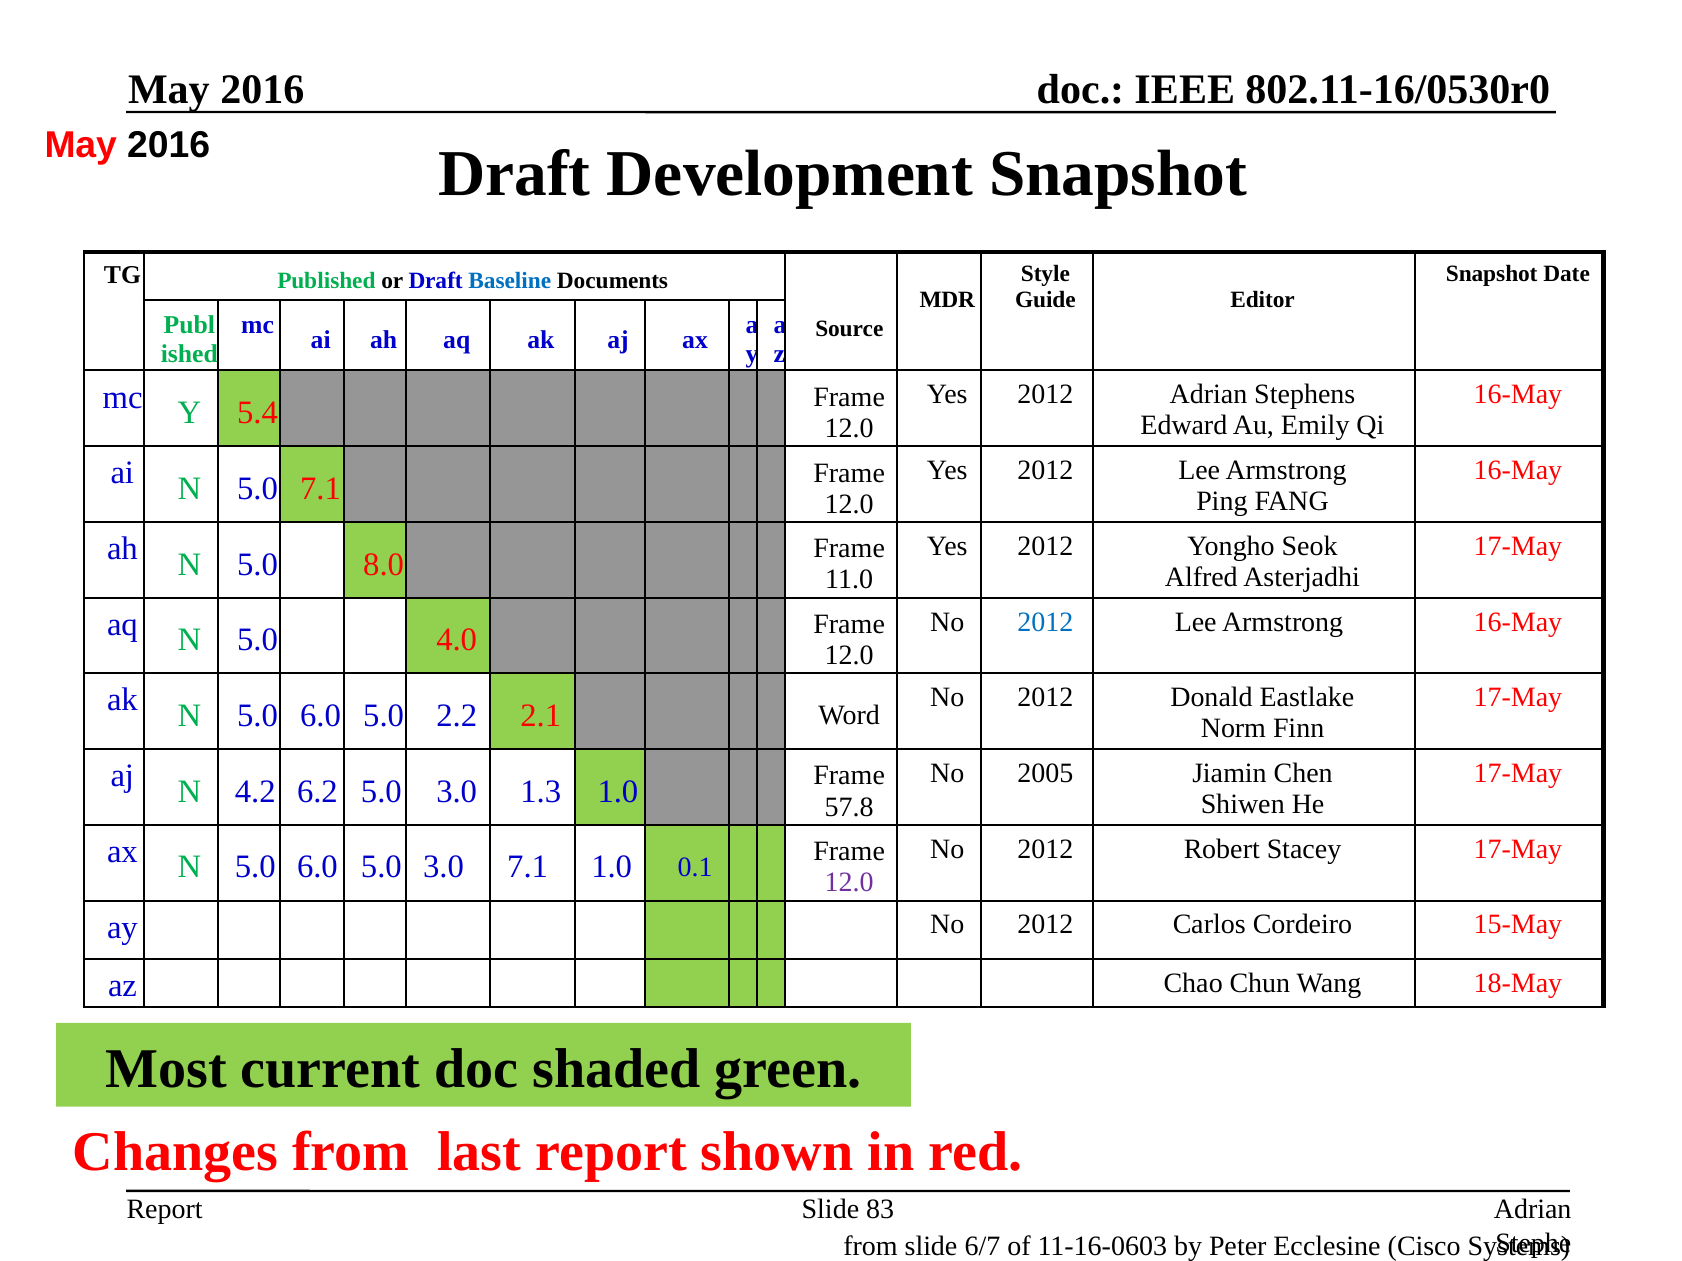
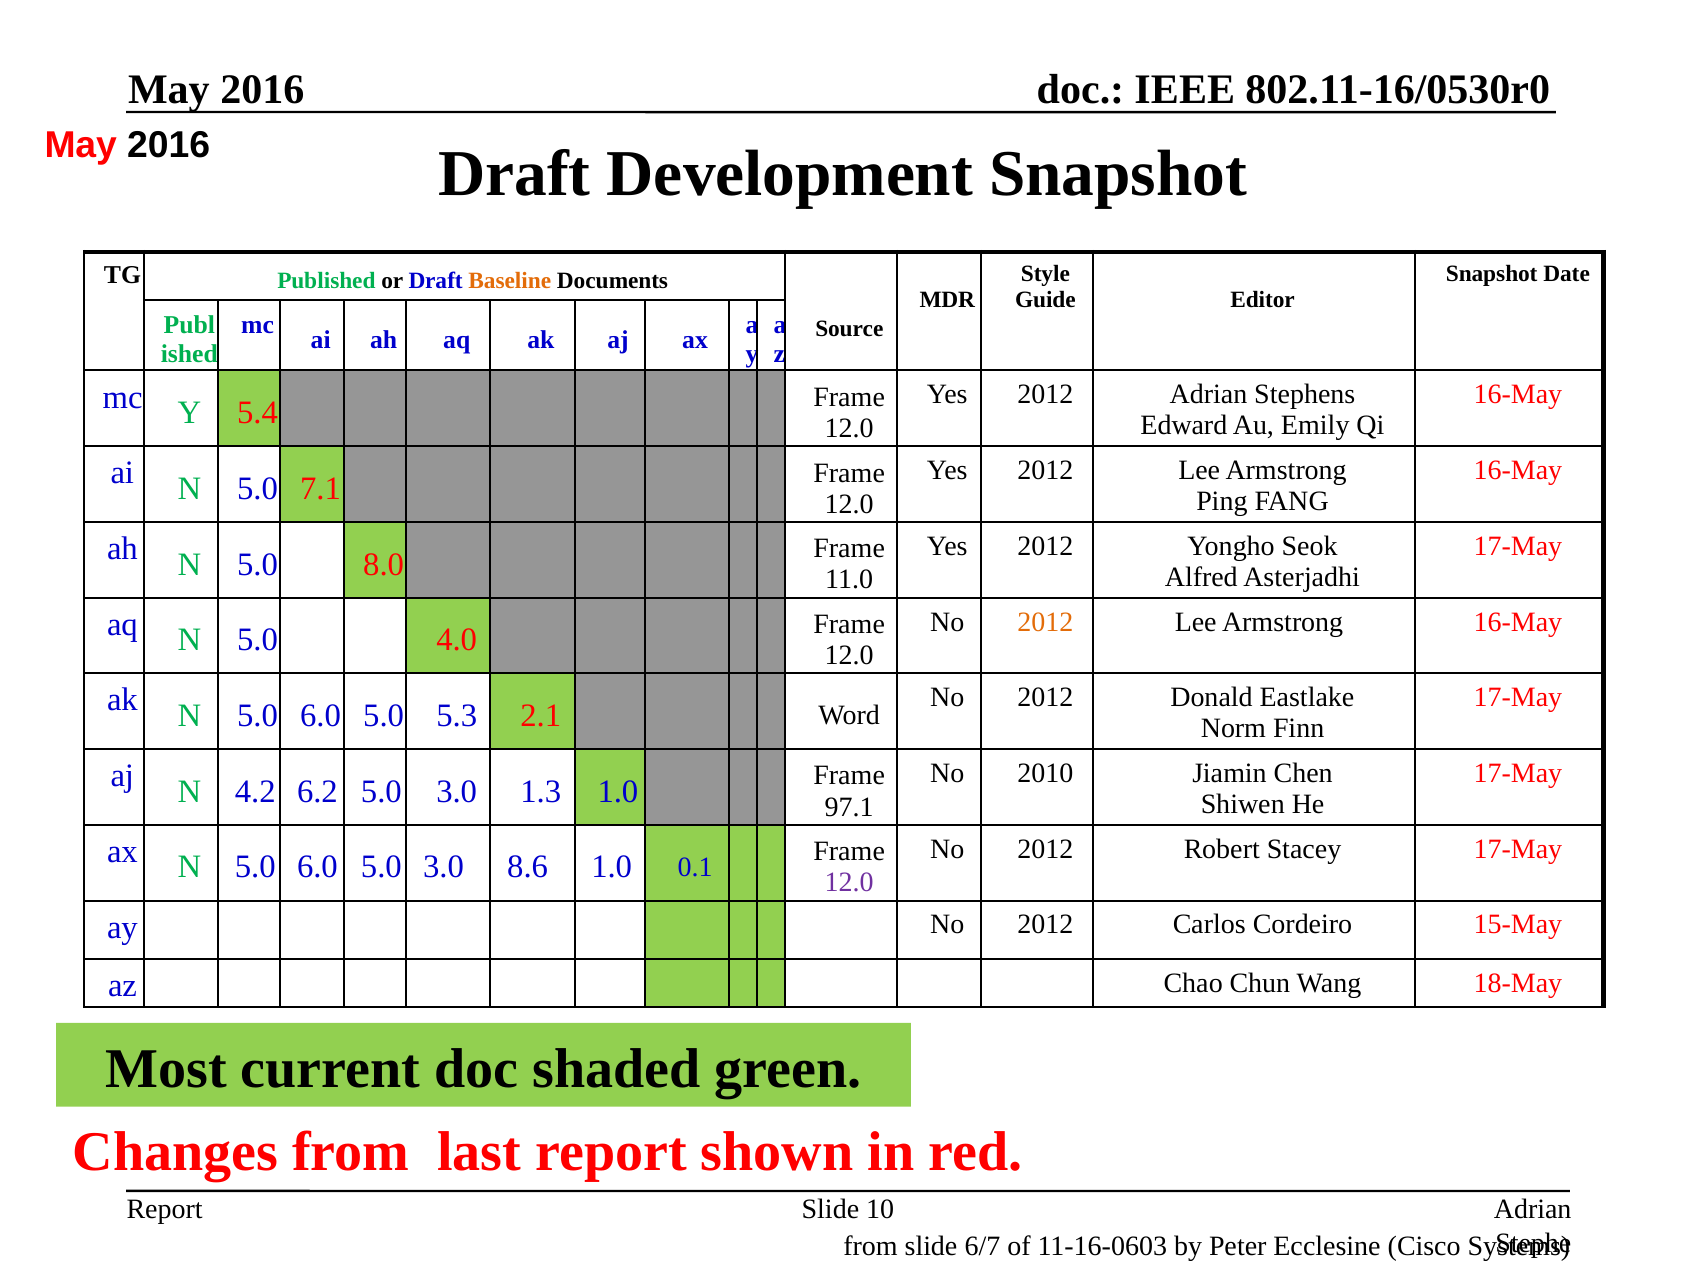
Baseline colour: blue -> orange
2012 at (1045, 622) colour: blue -> orange
2.2: 2.2 -> 5.3
2005: 2005 -> 2010
57.8: 57.8 -> 97.1
3.0 7.1: 7.1 -> 8.6
83: 83 -> 10
